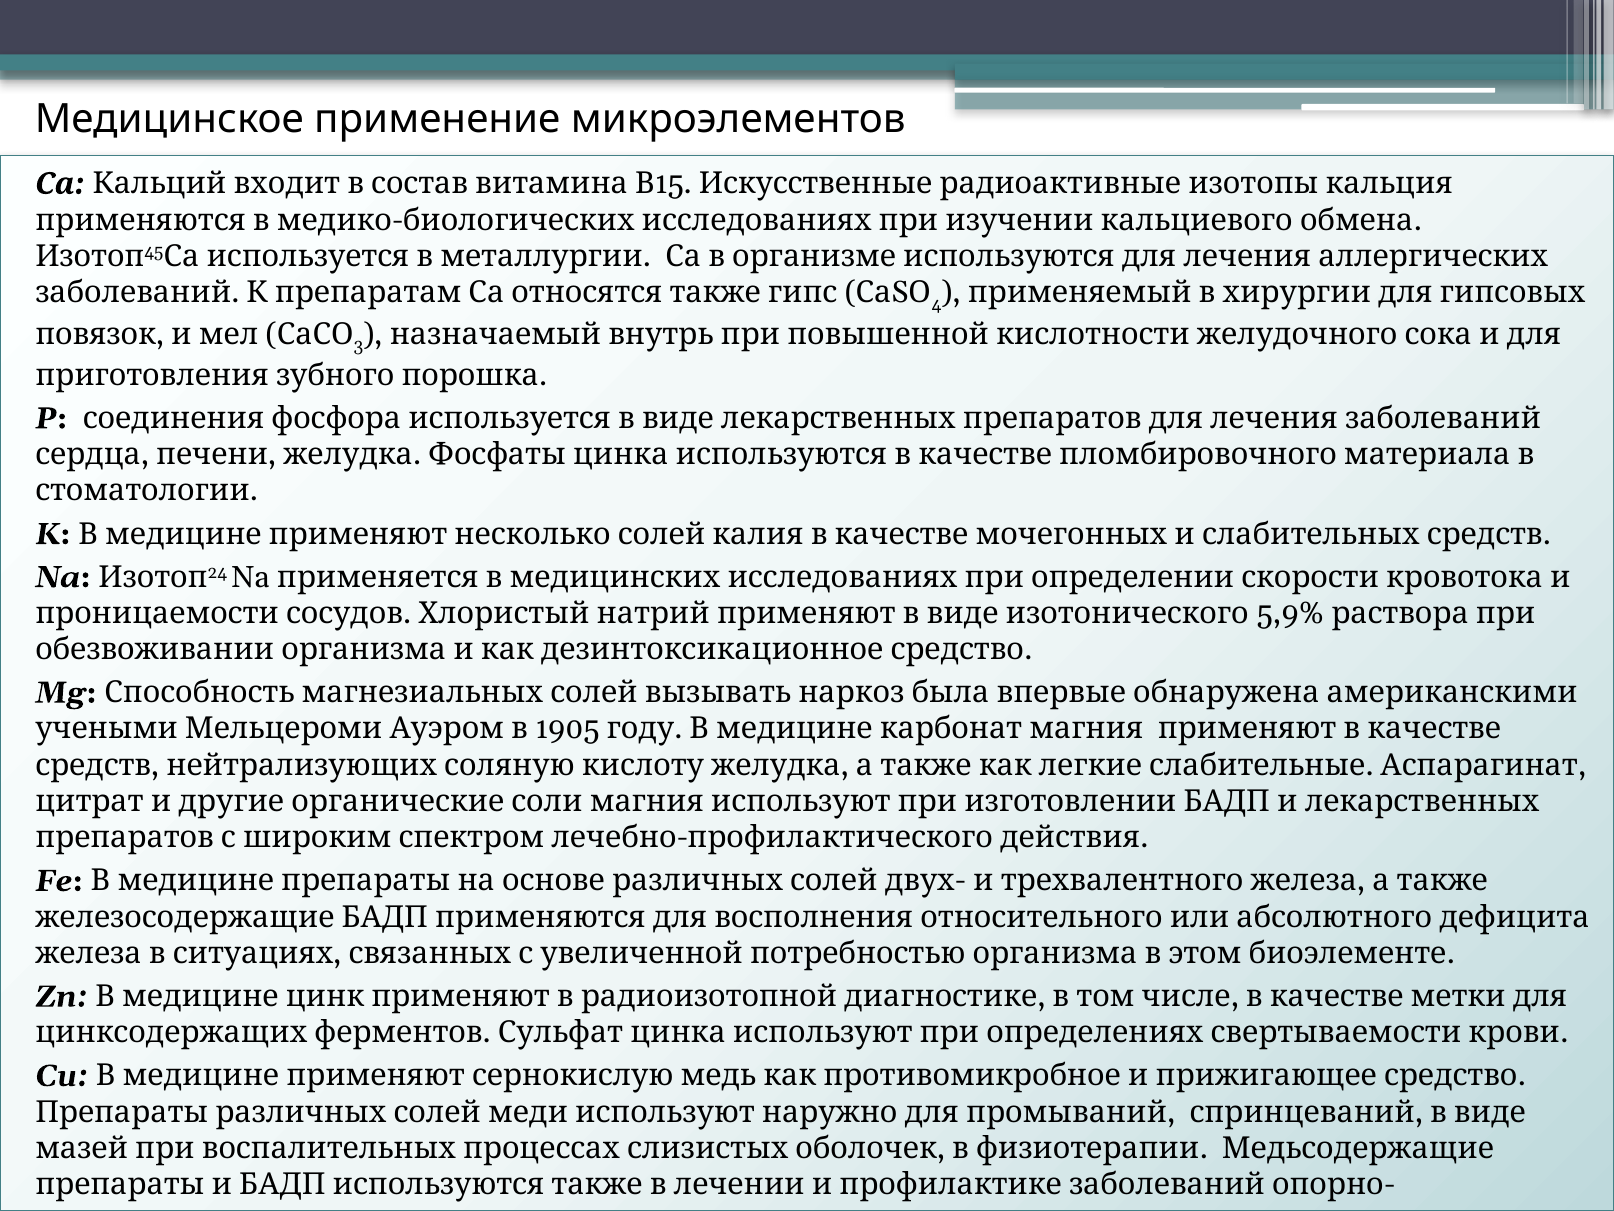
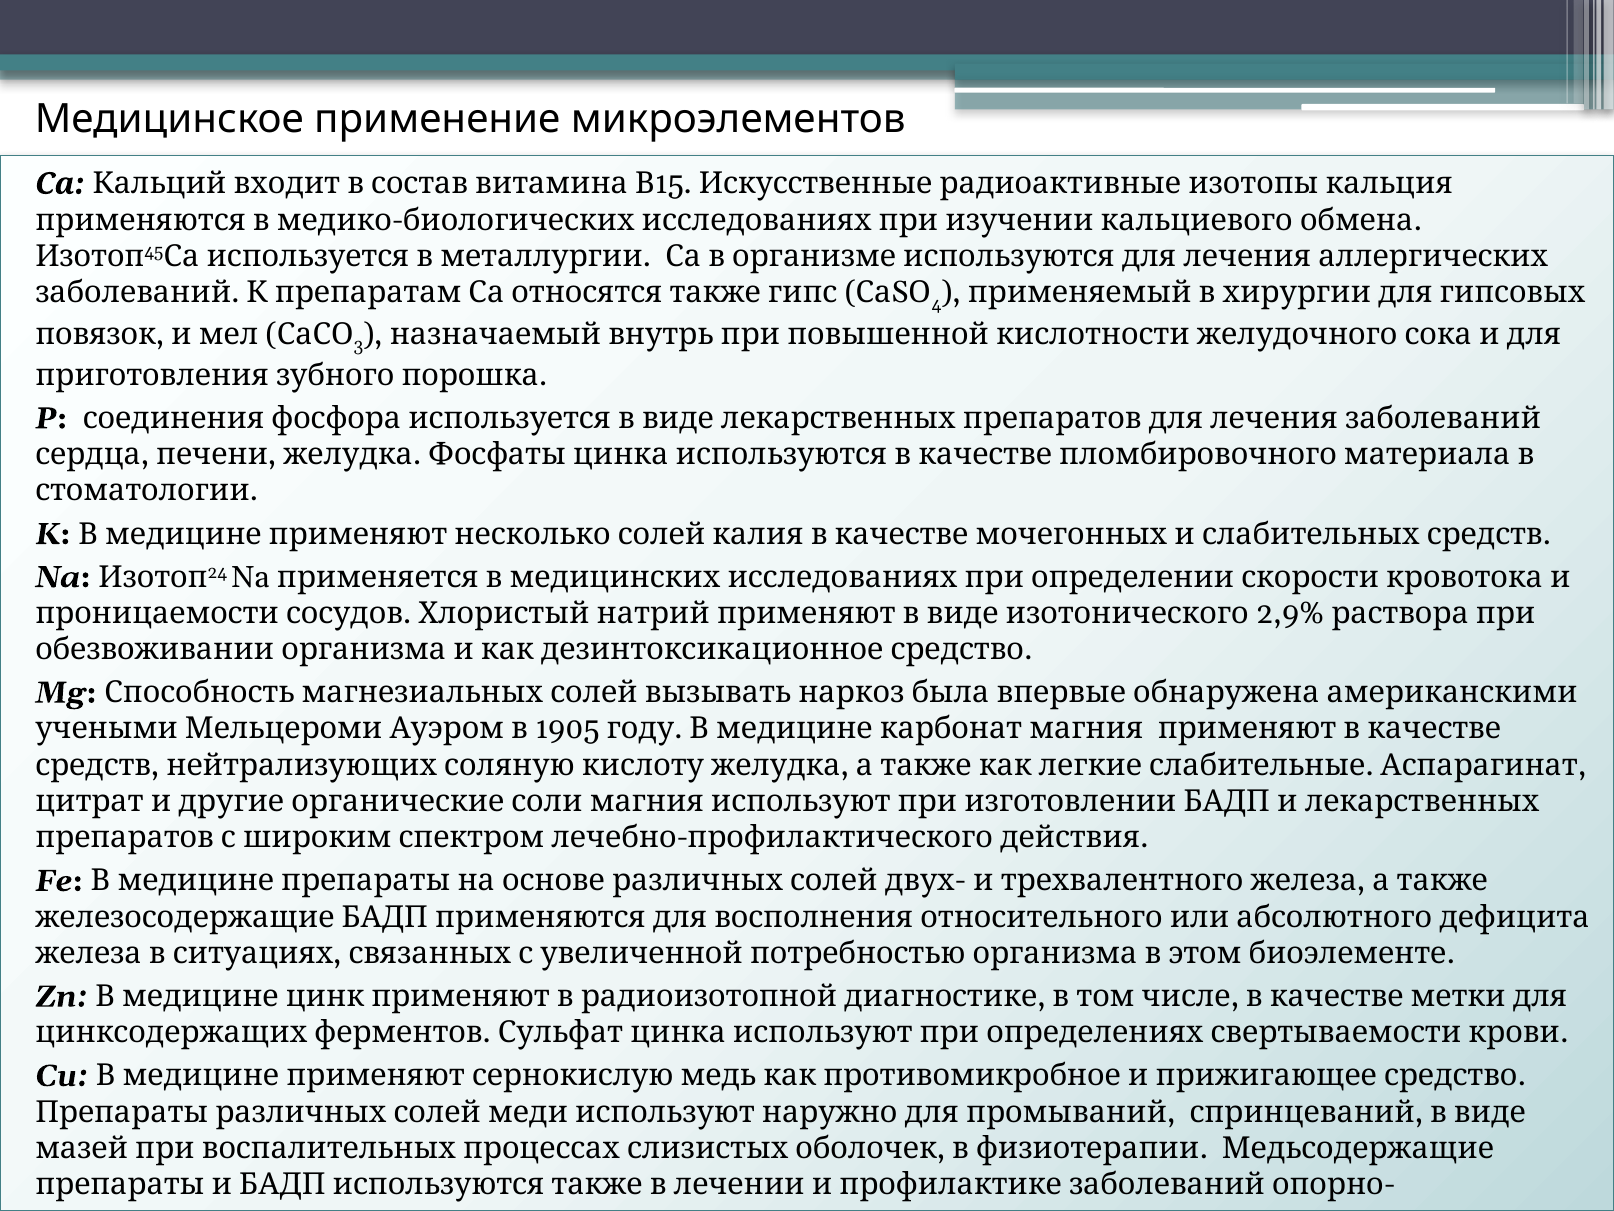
5,9%: 5,9% -> 2,9%
